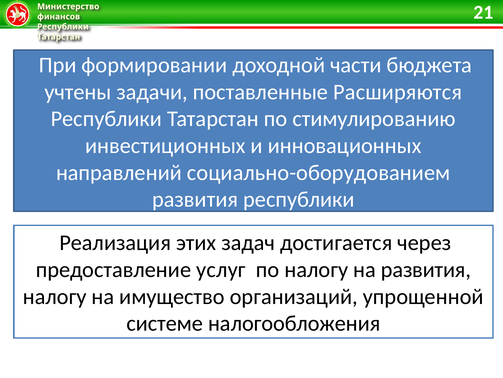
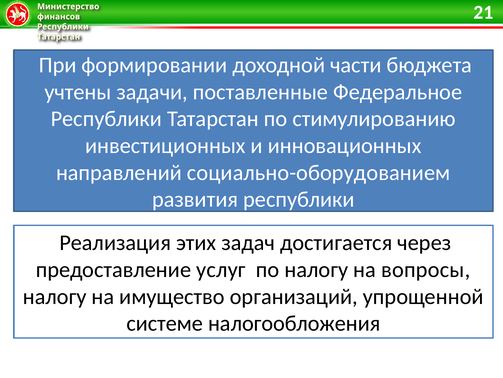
Расширяются: Расширяются -> Федеральное
на развития: развития -> вопросы
